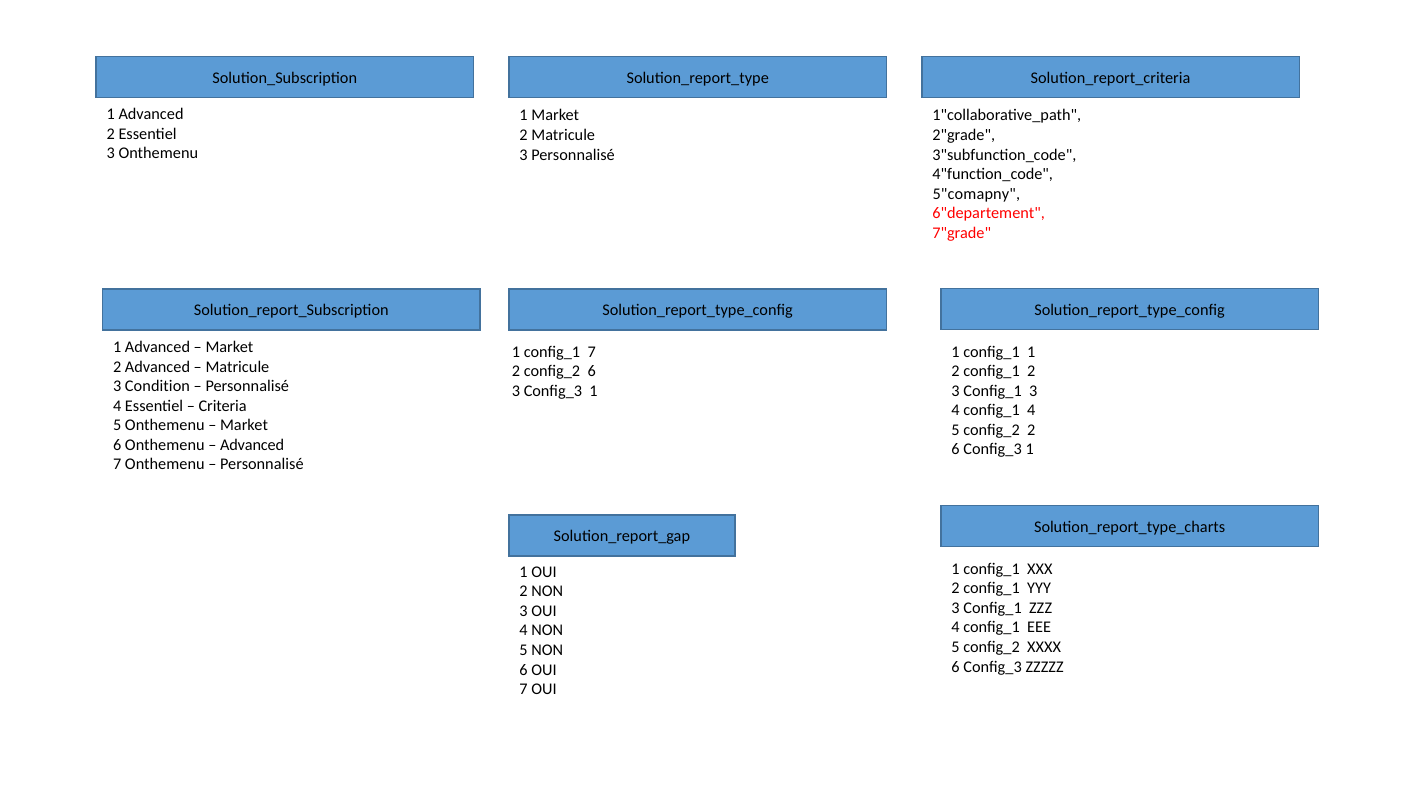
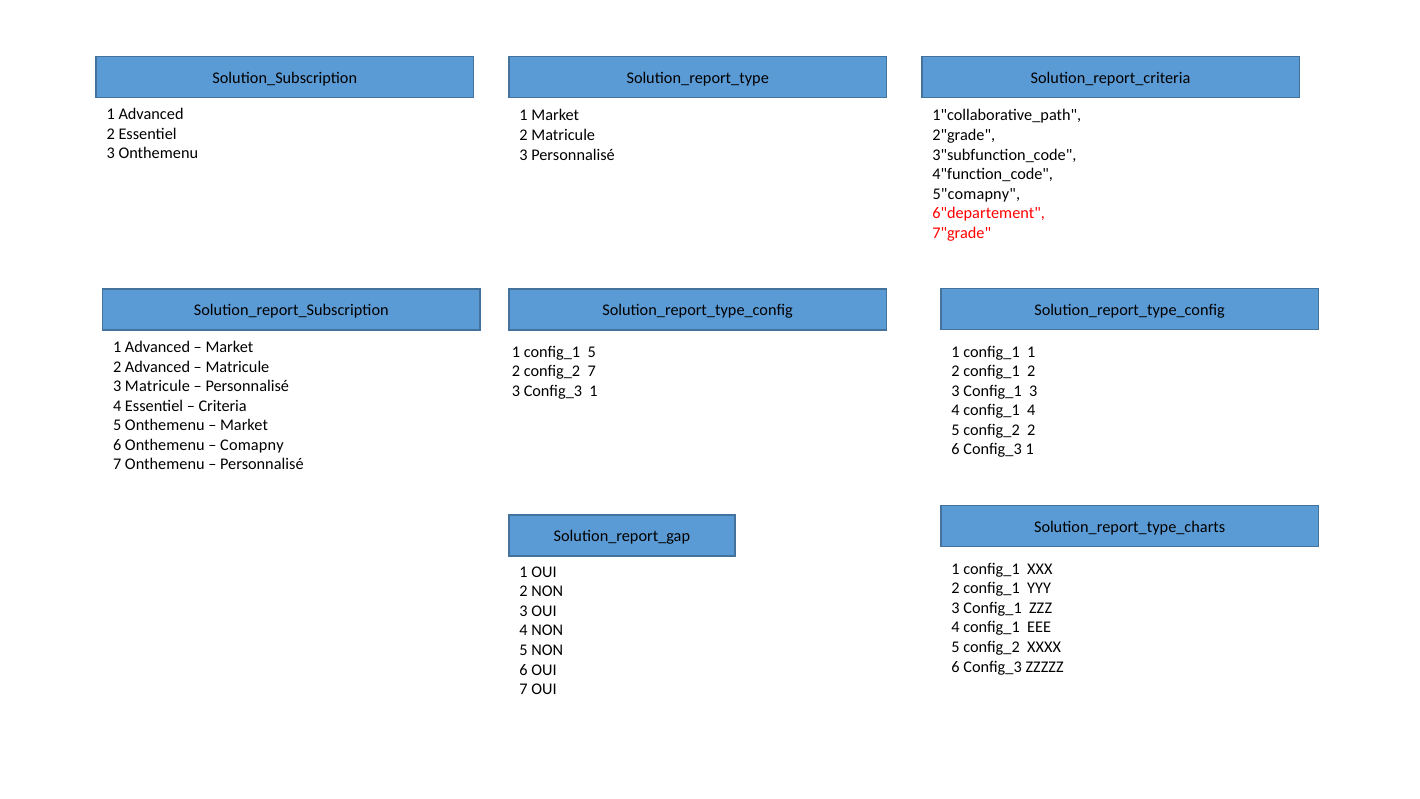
config_1 7: 7 -> 5
config_2 6: 6 -> 7
3 Condition: Condition -> Matricule
Advanced at (252, 445): Advanced -> Comapny
